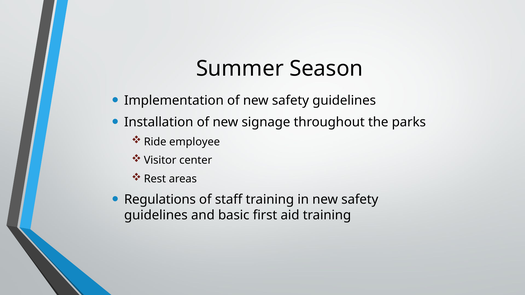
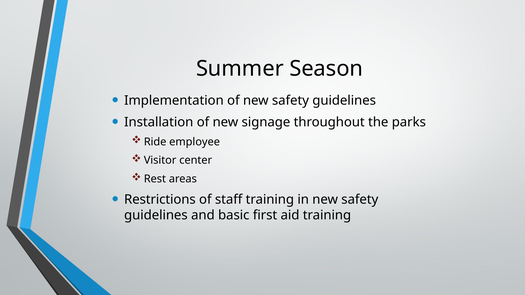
Regulations: Regulations -> Restrictions
